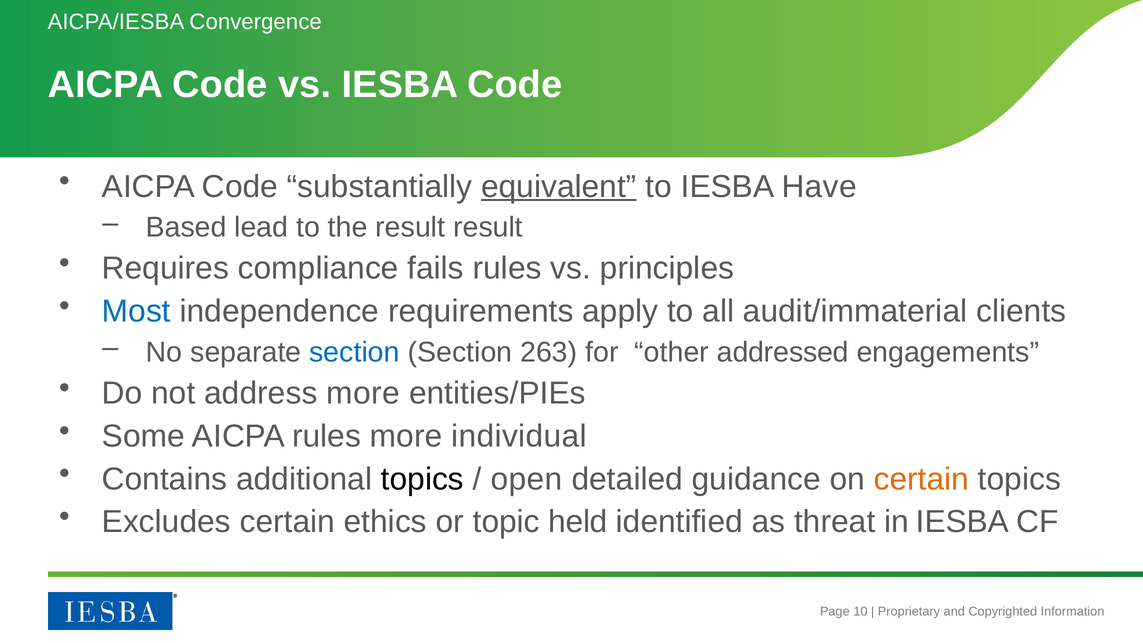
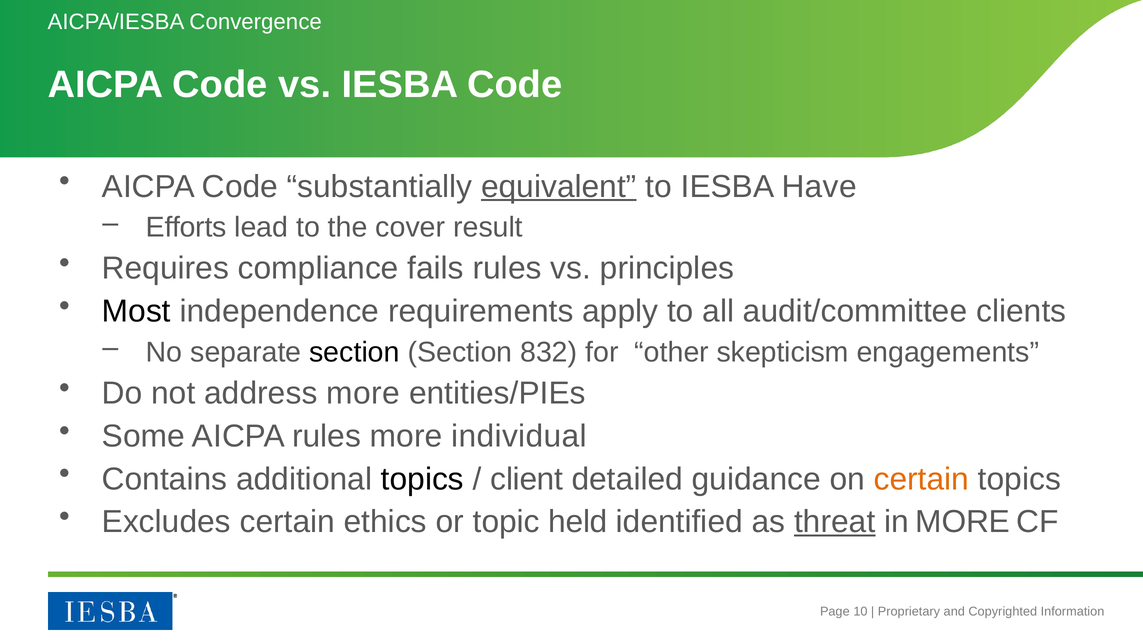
Based: Based -> Efforts
the result: result -> cover
Most colour: blue -> black
audit/immaterial: audit/immaterial -> audit/committee
section at (354, 352) colour: blue -> black
263: 263 -> 832
addressed: addressed -> skepticism
open: open -> client
threat underline: none -> present
in IESBA: IESBA -> MORE
